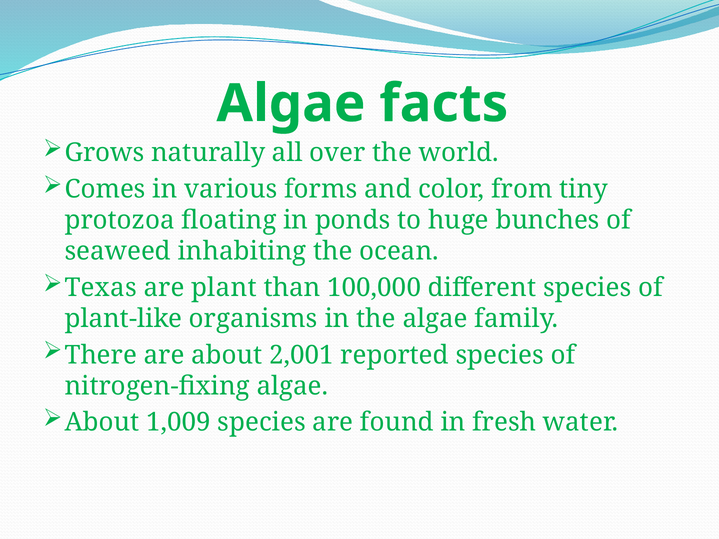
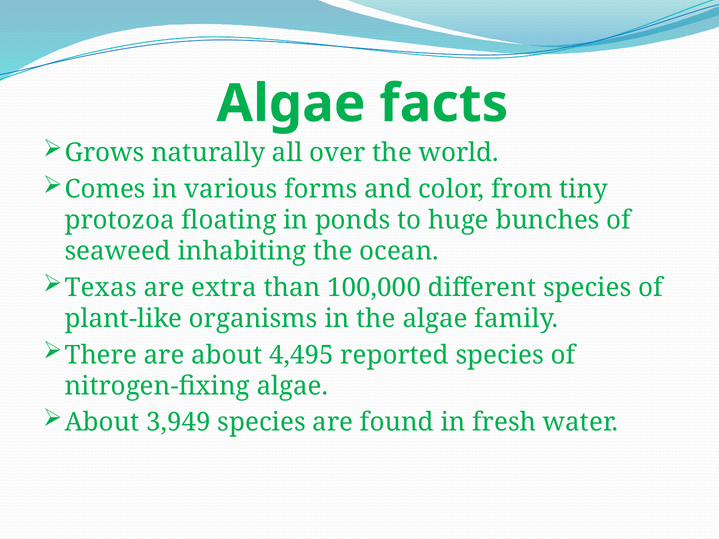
plant: plant -> extra
2,001: 2,001 -> 4,495
1,009: 1,009 -> 3,949
